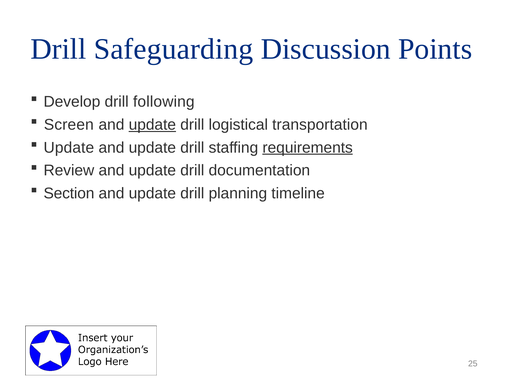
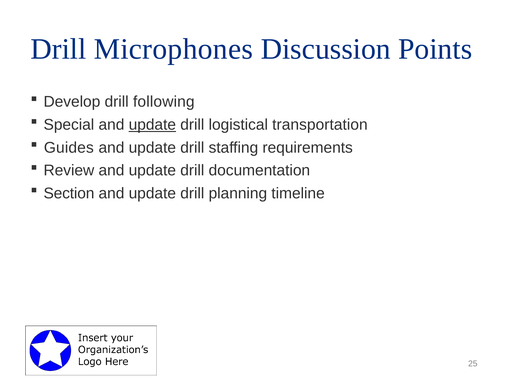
Safeguarding: Safeguarding -> Microphones
Screen: Screen -> Special
Update at (69, 148): Update -> Guides
requirements underline: present -> none
